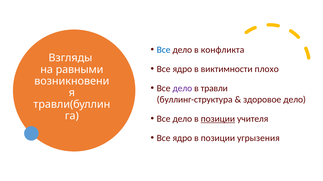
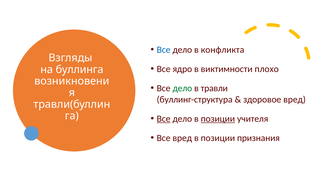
равными: равными -> буллинга
дело at (182, 89) colour: purple -> green
здоровое дело: дело -> вред
Все at (164, 119) underline: none -> present
ядро at (182, 139): ядро -> вред
угрызения: угрызения -> признания
